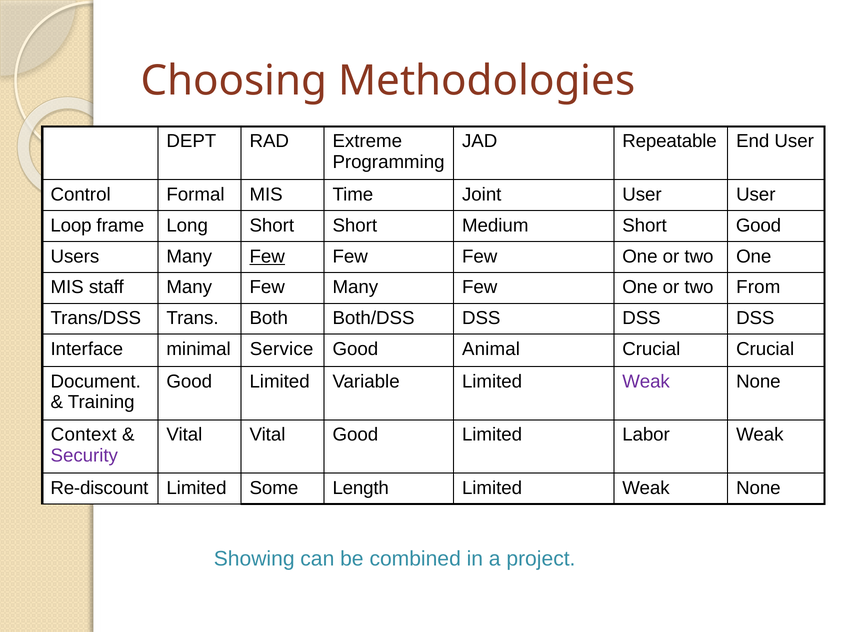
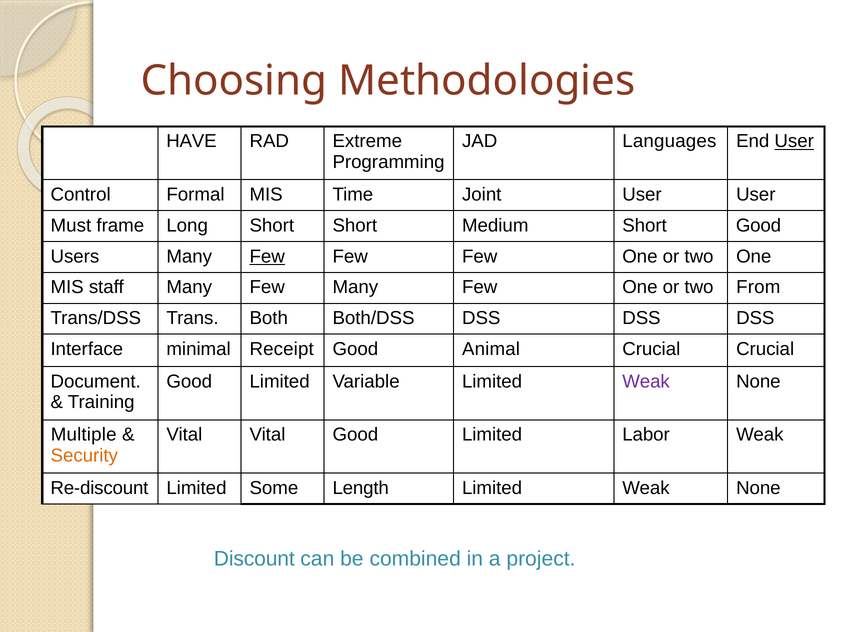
DEPT: DEPT -> HAVE
Repeatable: Repeatable -> Languages
User at (794, 141) underline: none -> present
Loop: Loop -> Must
Service: Service -> Receipt
Context: Context -> Multiple
Security colour: purple -> orange
Showing: Showing -> Discount
